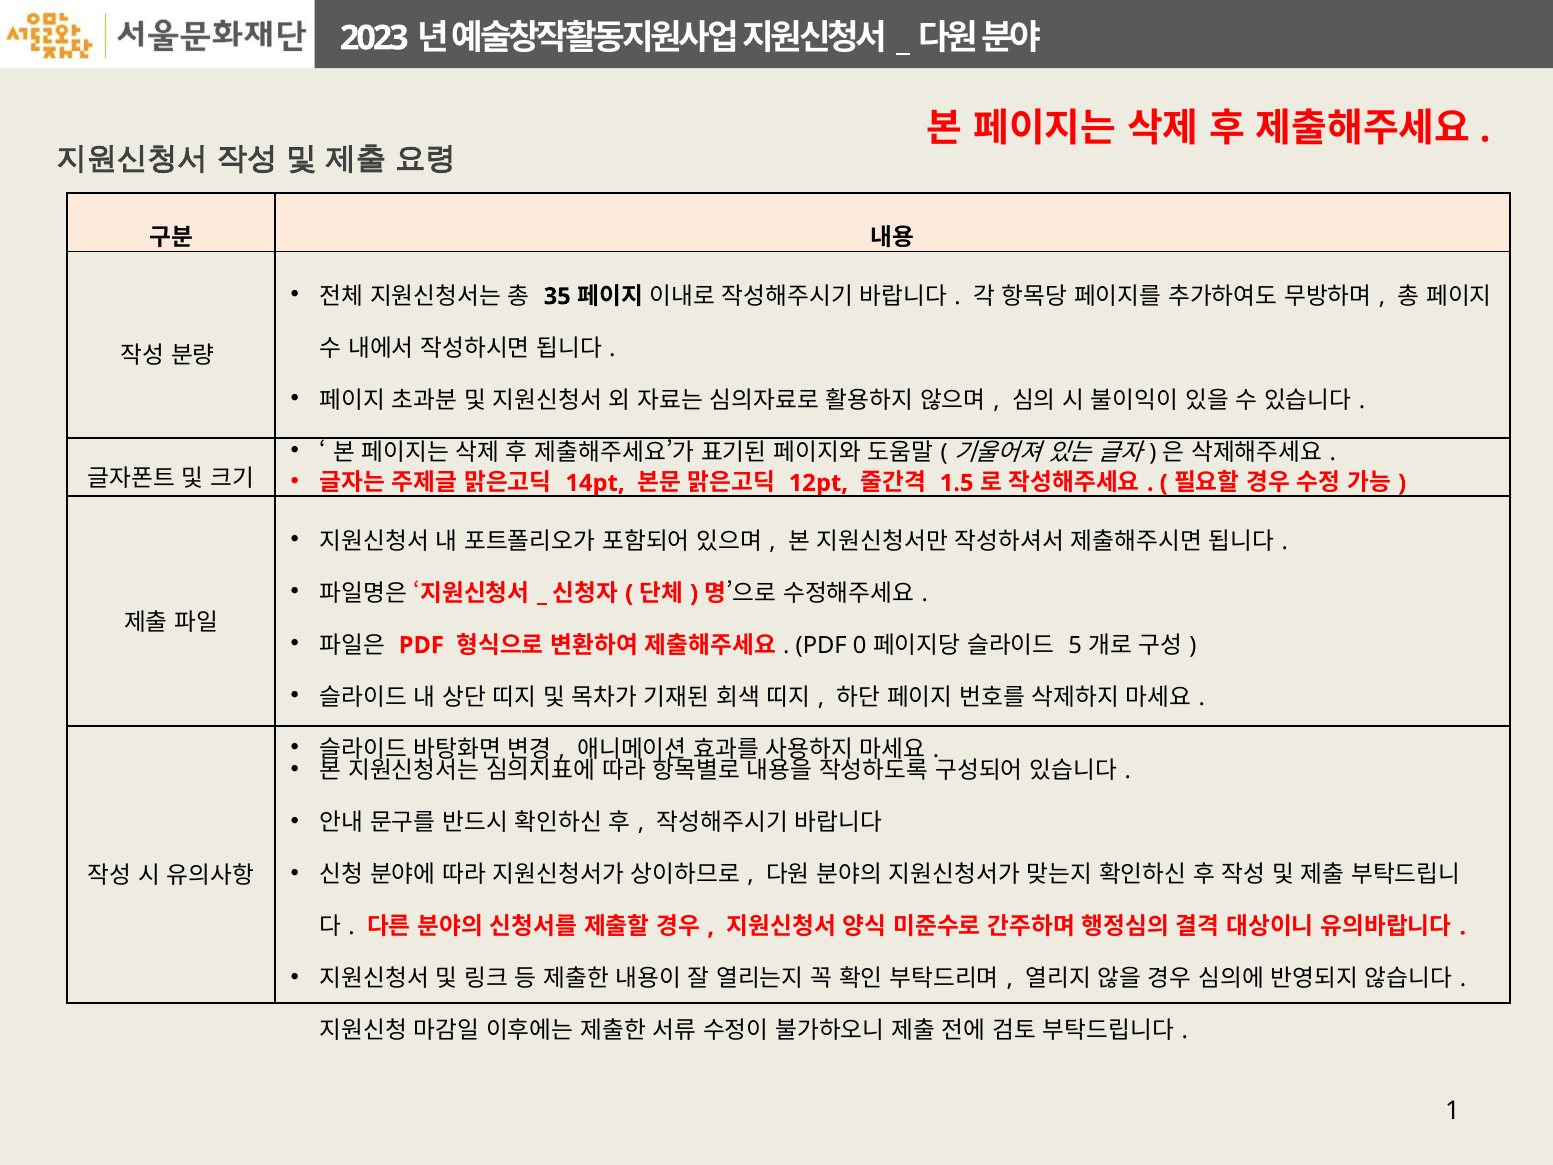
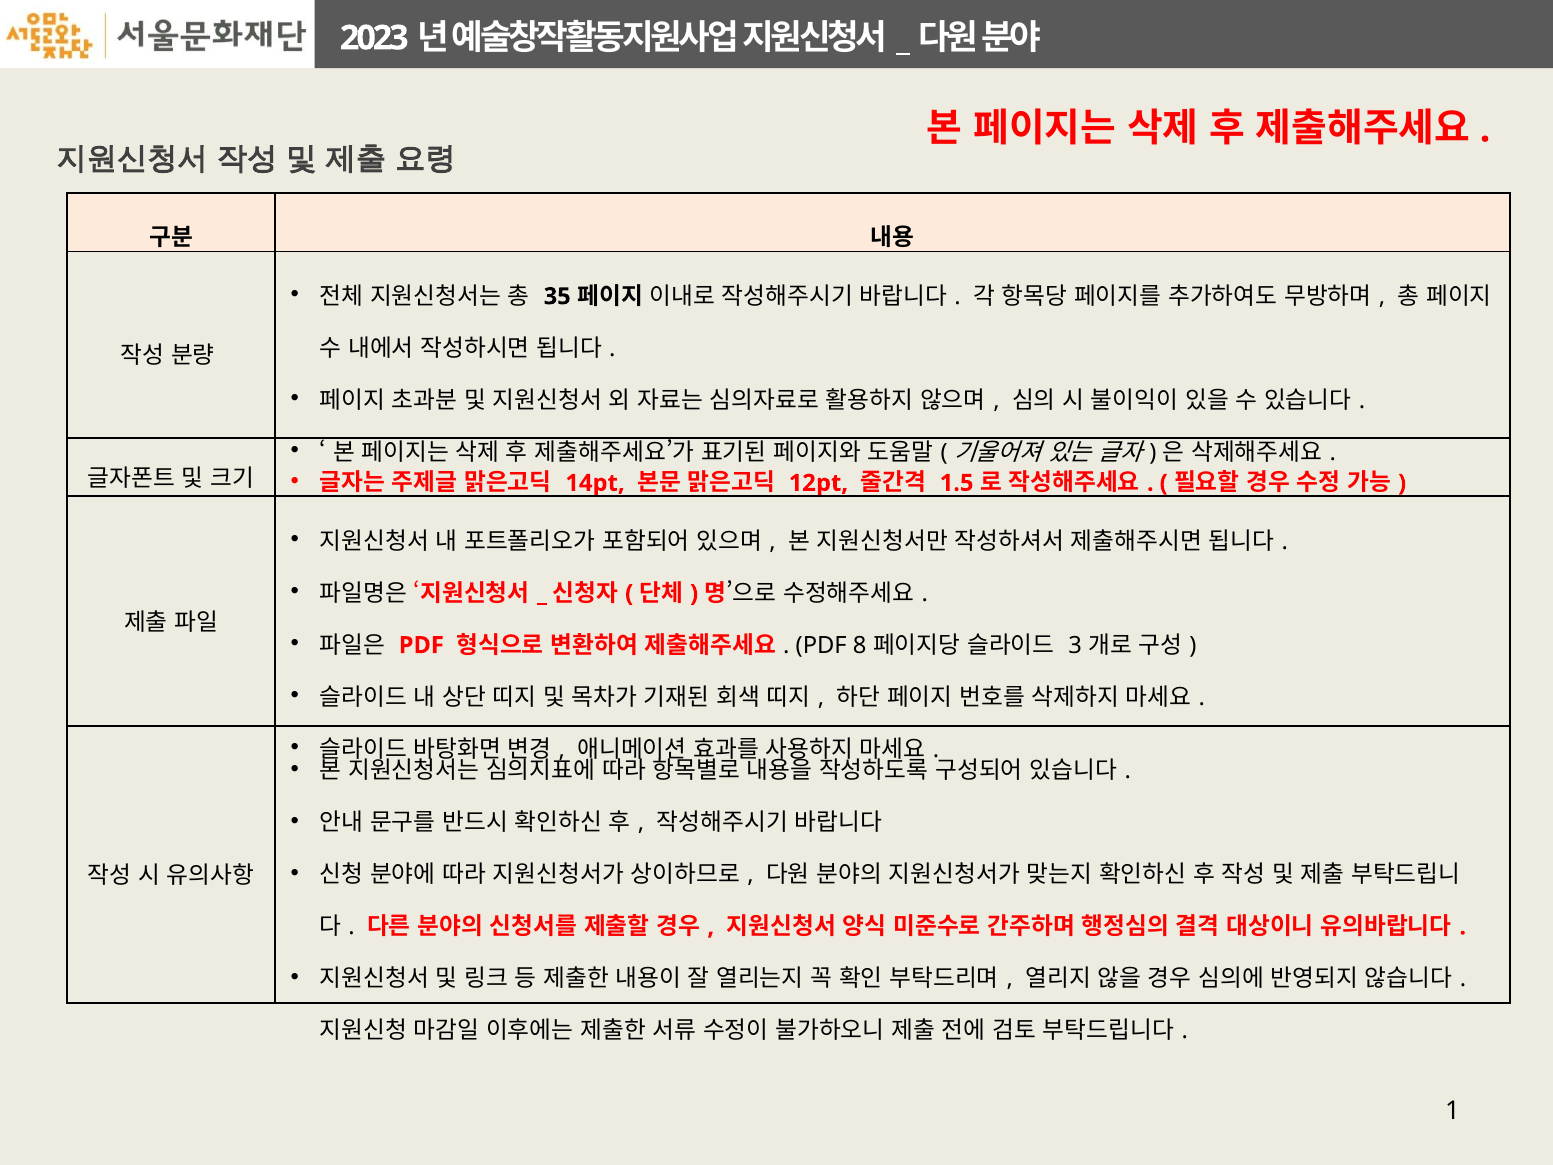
0: 0 -> 8
5: 5 -> 3
